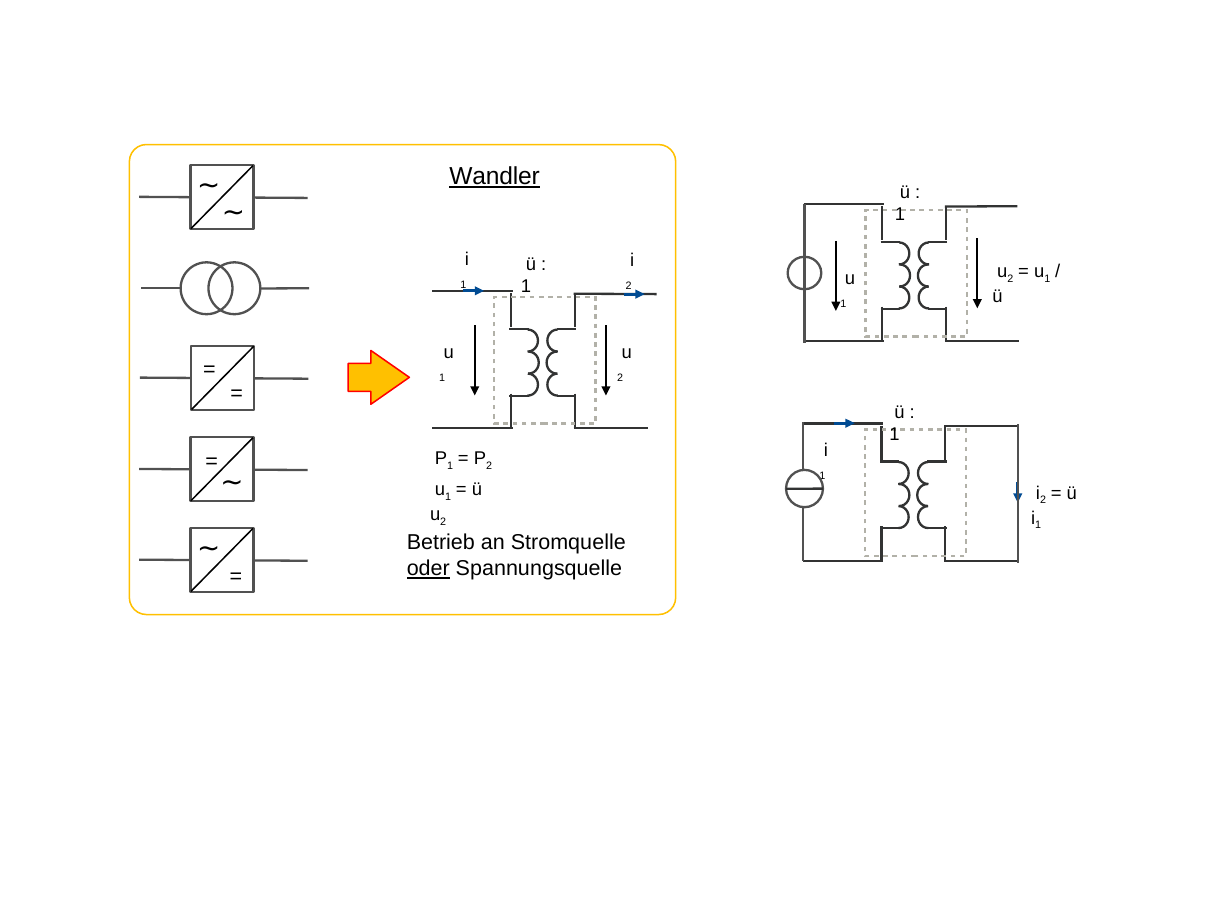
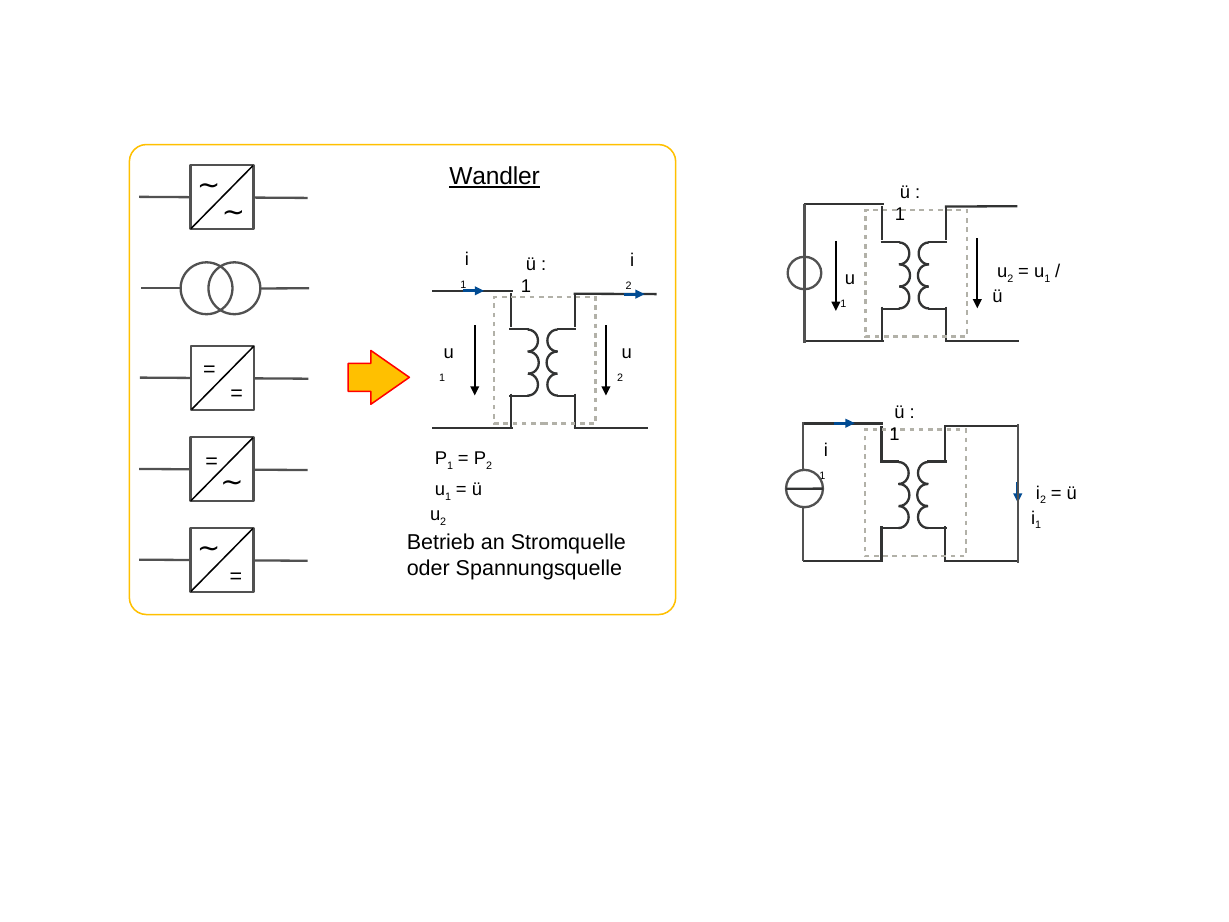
oder underline: present -> none
